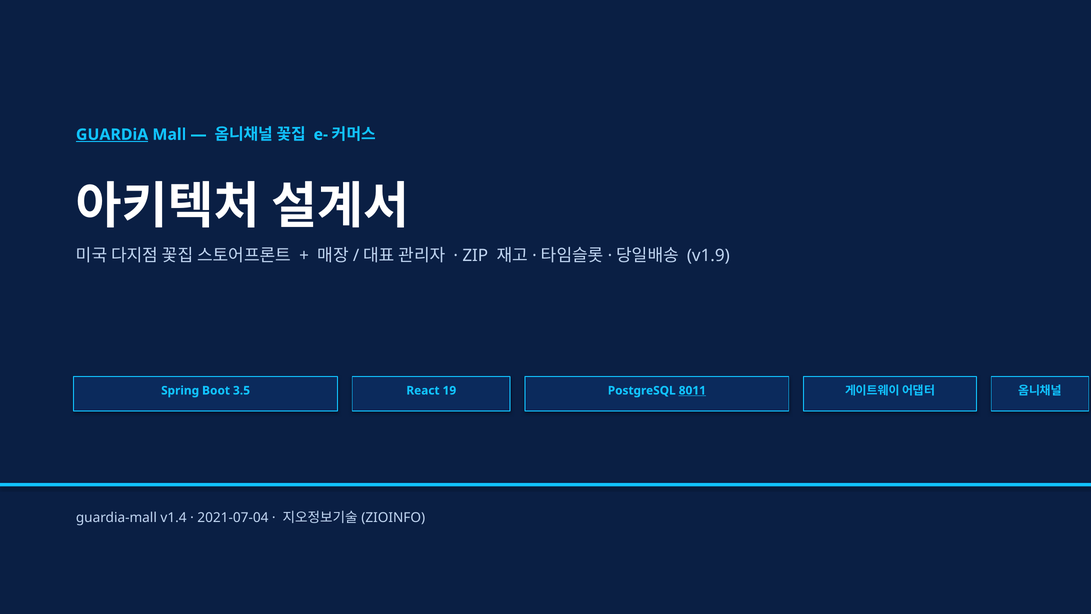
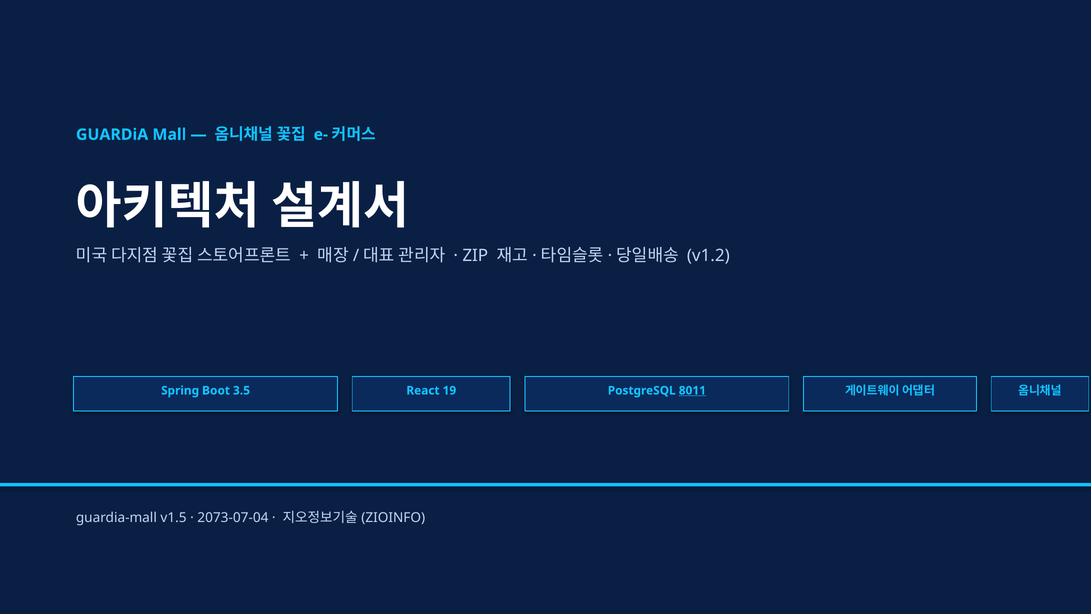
GUARDiA underline: present -> none
v1.9: v1.9 -> v1.2
v1.4: v1.4 -> v1.5
2021-07-04: 2021-07-04 -> 2073-07-04
